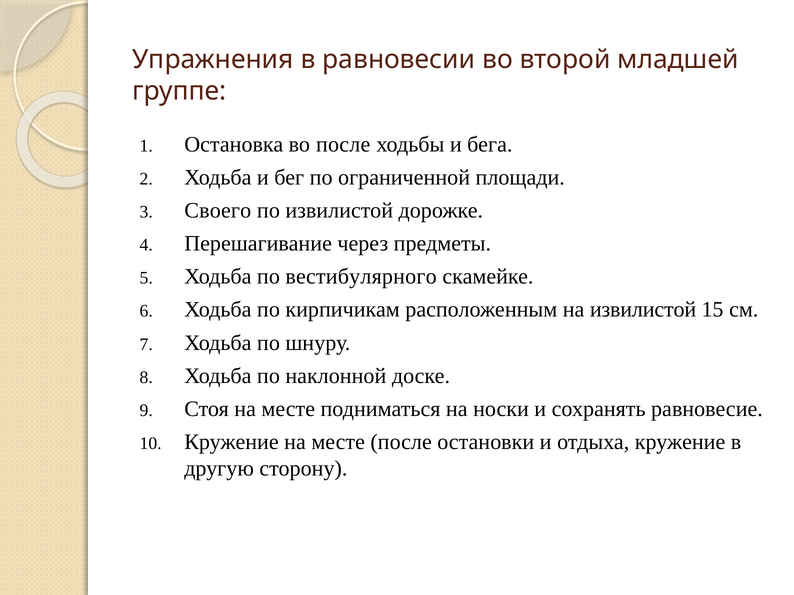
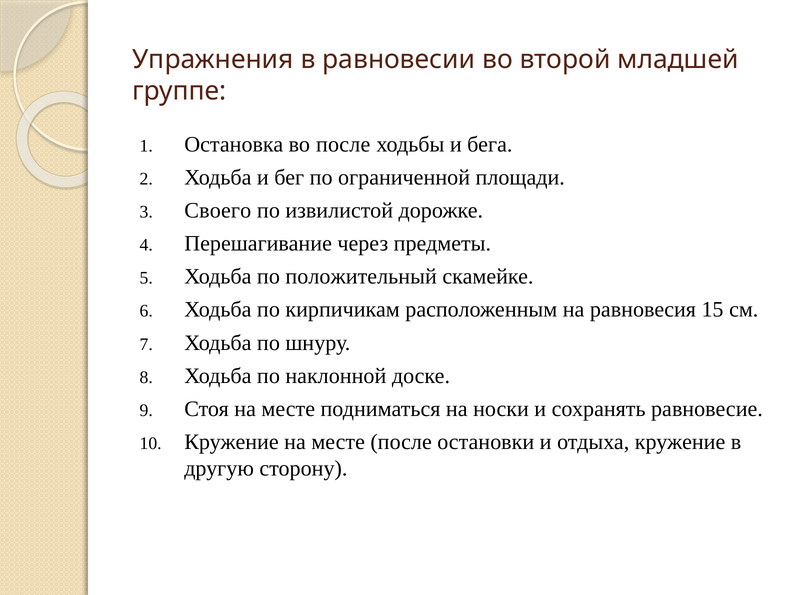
вестибулярного: вестибулярного -> положительный
на извилистой: извилистой -> равновесия
